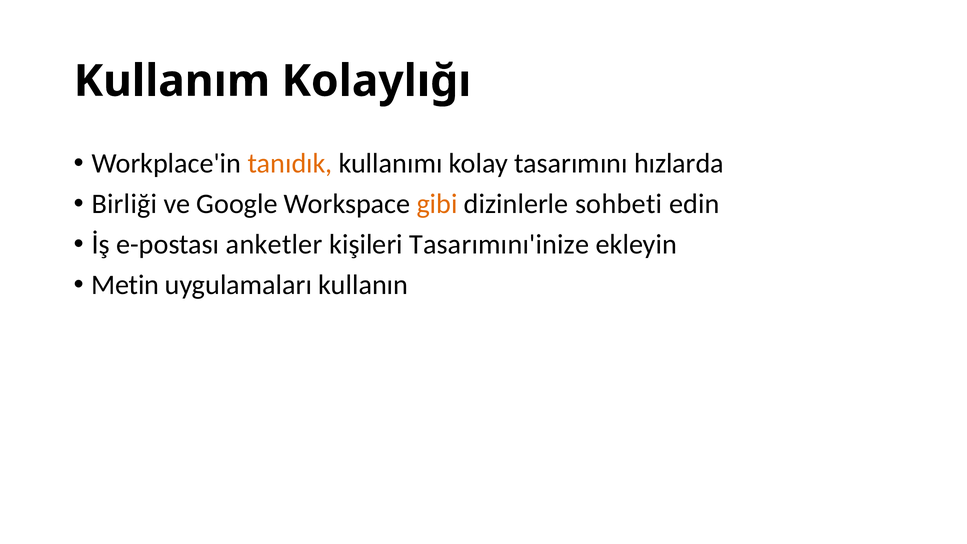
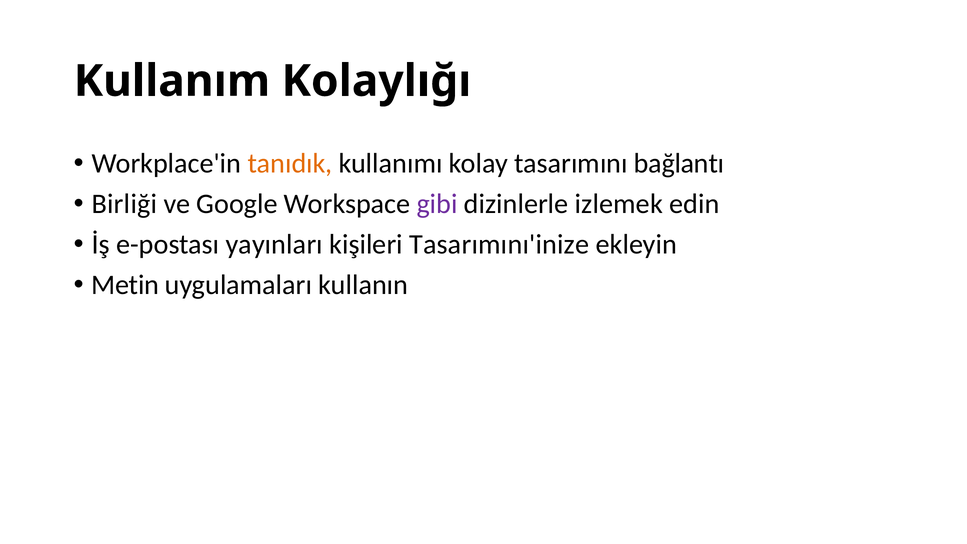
hızlarda: hızlarda -> bağlantı
gibi colour: orange -> purple
sohbeti: sohbeti -> izlemek
anketler: anketler -> yayınları
